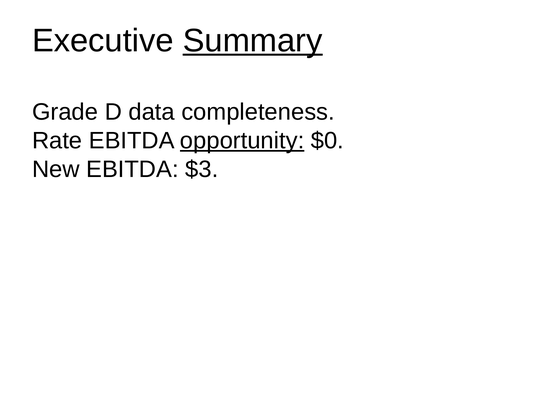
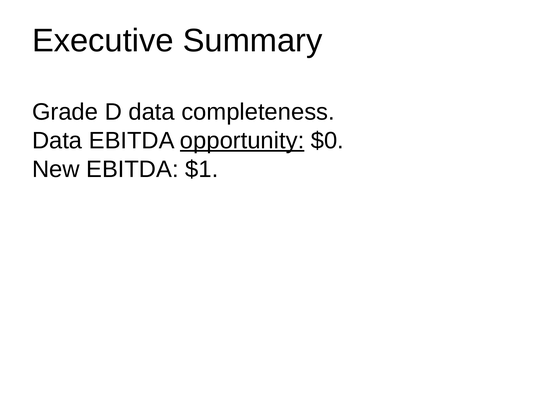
Summary underline: present -> none
Rate at (57, 141): Rate -> Data
$3: $3 -> $1
